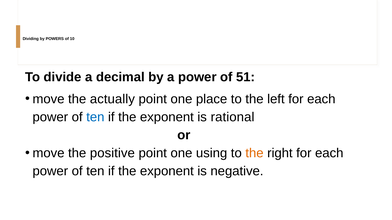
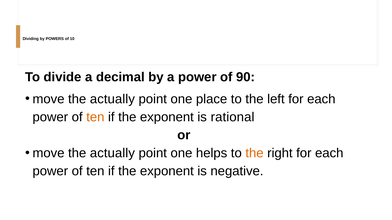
51: 51 -> 90
ten at (95, 117) colour: blue -> orange
positive at (112, 153): positive -> actually
using: using -> helps
